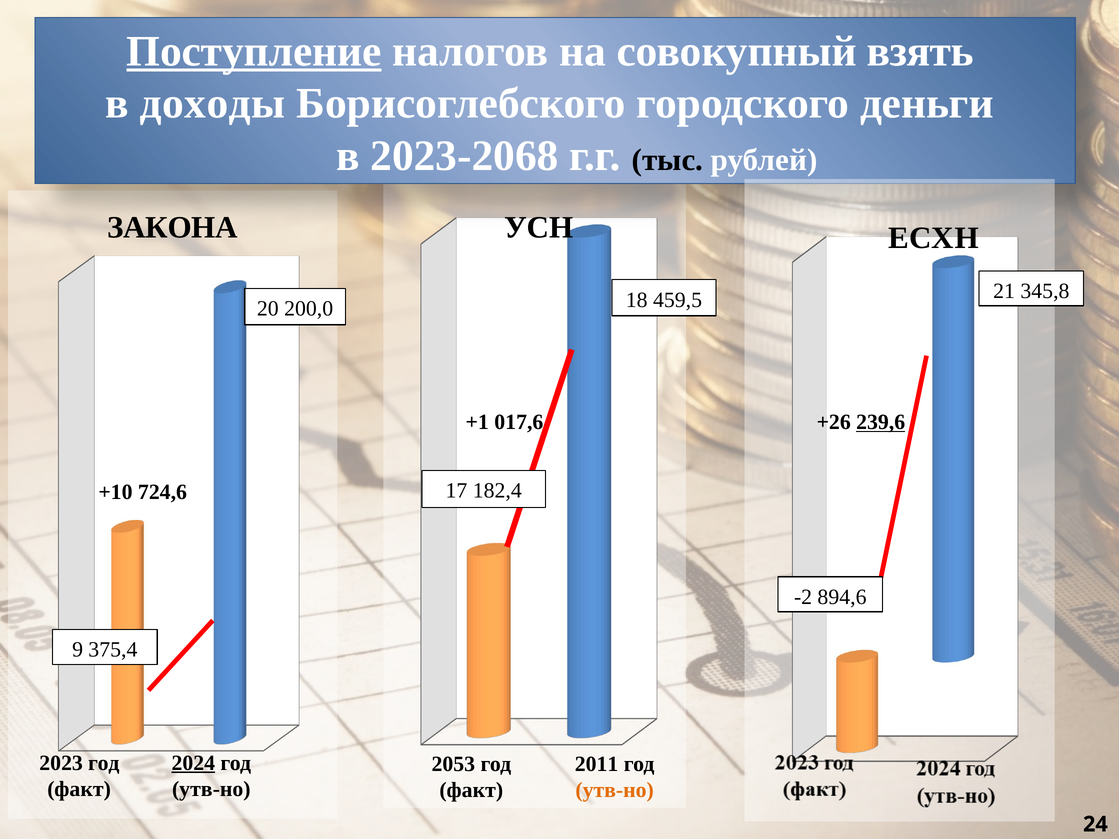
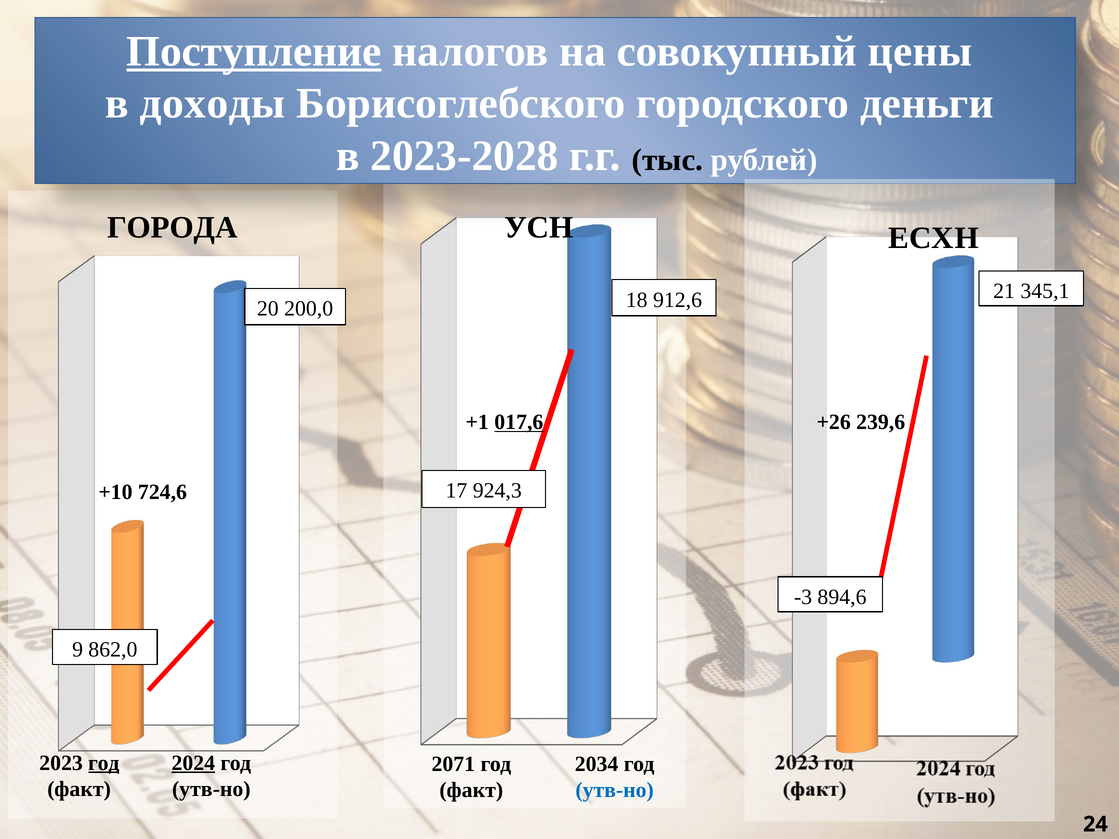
взять: взять -> цены
2023-2068: 2023-2068 -> 2023-2028
ЗАКОНА: ЗАКОНА -> ГОРОДА
345,8: 345,8 -> 345,1
459,5: 459,5 -> 912,6
017,6 underline: none -> present
239,6 underline: present -> none
182,4: 182,4 -> 924,3
-2: -2 -> -3
375,4: 375,4 -> 862,0
год at (104, 763) underline: none -> present
2053: 2053 -> 2071
2011: 2011 -> 2034
утв-но at (615, 790) colour: orange -> blue
